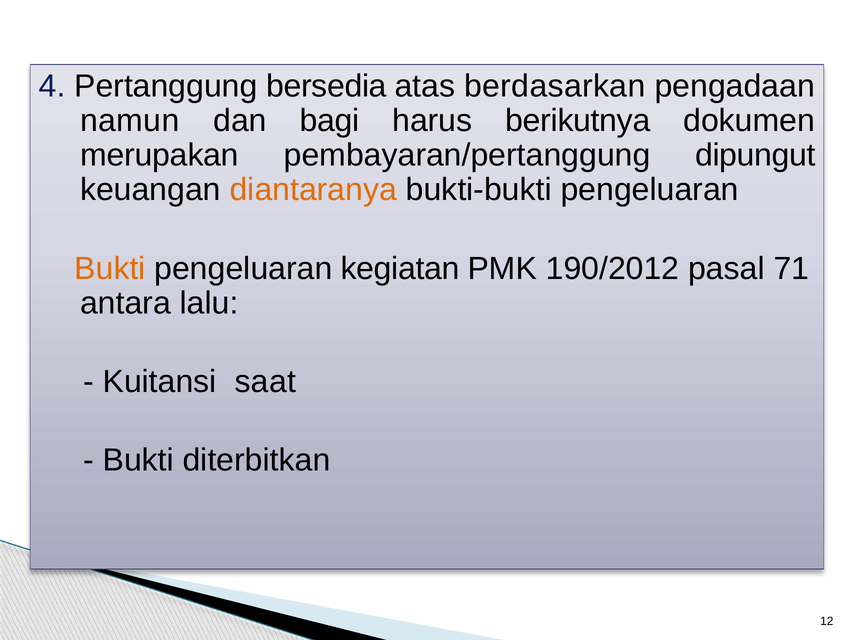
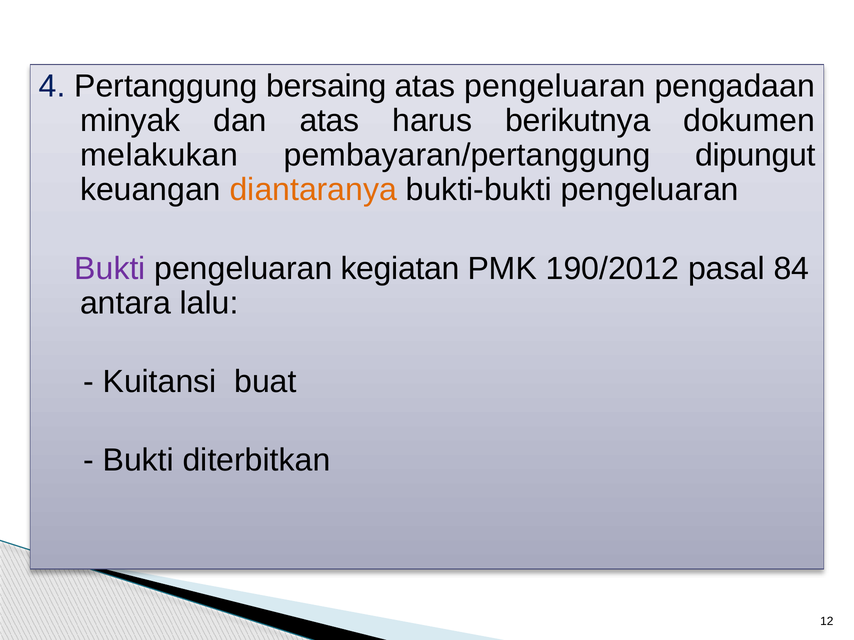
bersedia: bersedia -> bersaing
atas berdasarkan: berdasarkan -> pengeluaran
namun: namun -> minyak
dan bagi: bagi -> atas
merupakan: merupakan -> melakukan
Bukti at (110, 269) colour: orange -> purple
71: 71 -> 84
saat: saat -> buat
